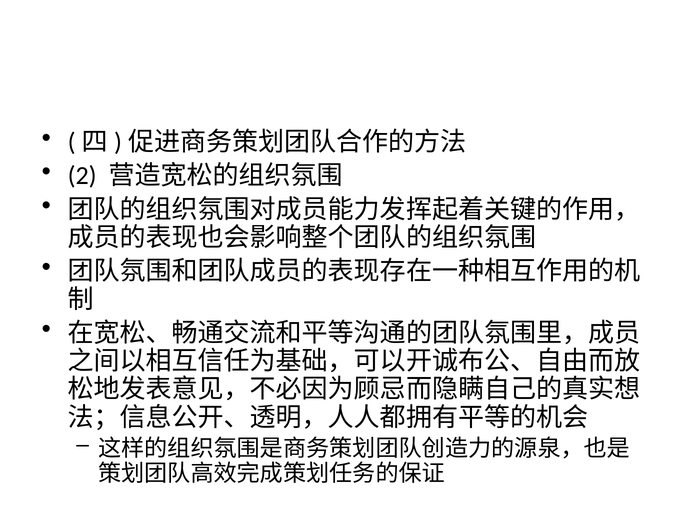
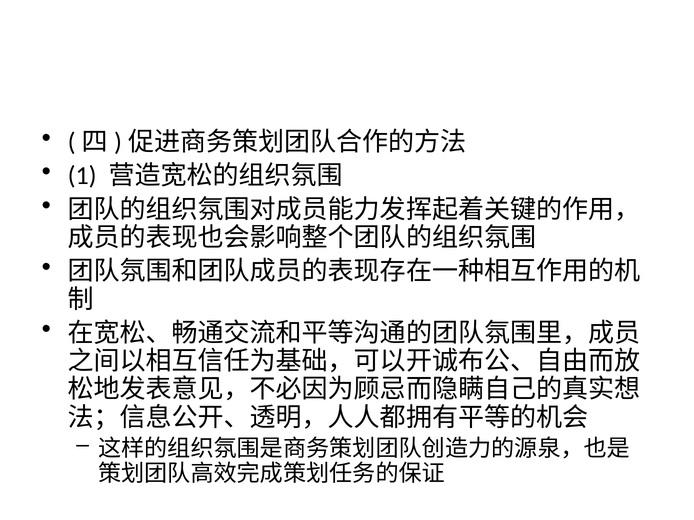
2: 2 -> 1
